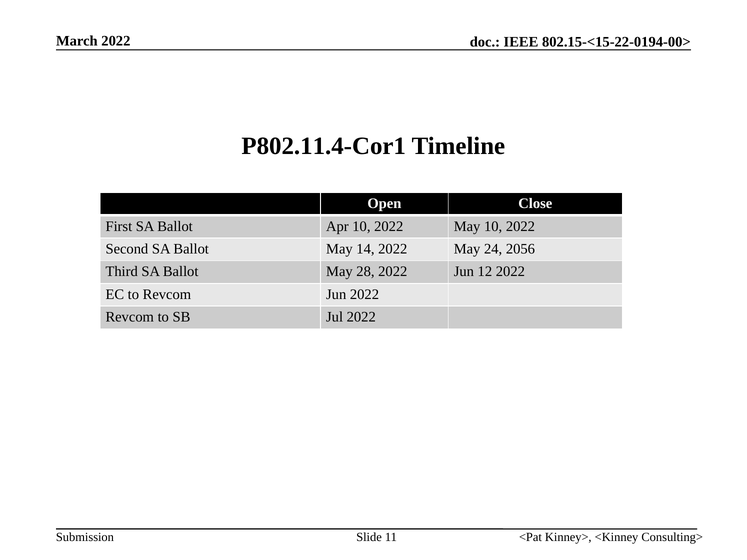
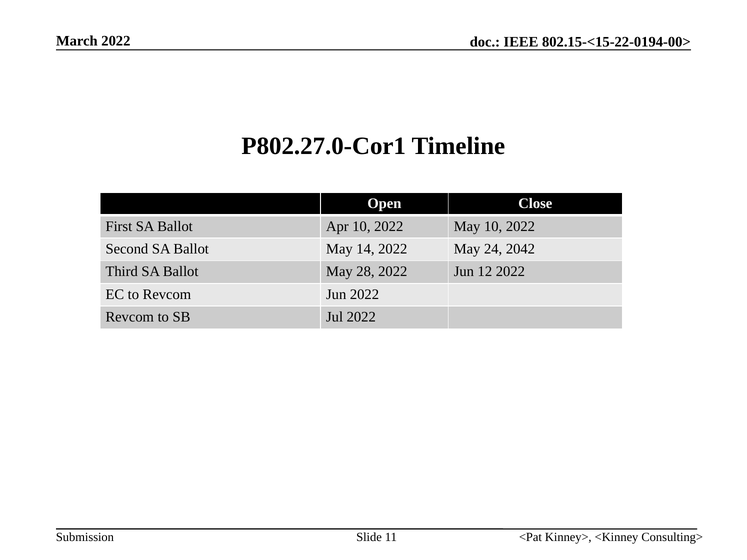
P802.11.4-Cor1: P802.11.4-Cor1 -> P802.27.0-Cor1
2056: 2056 -> 2042
